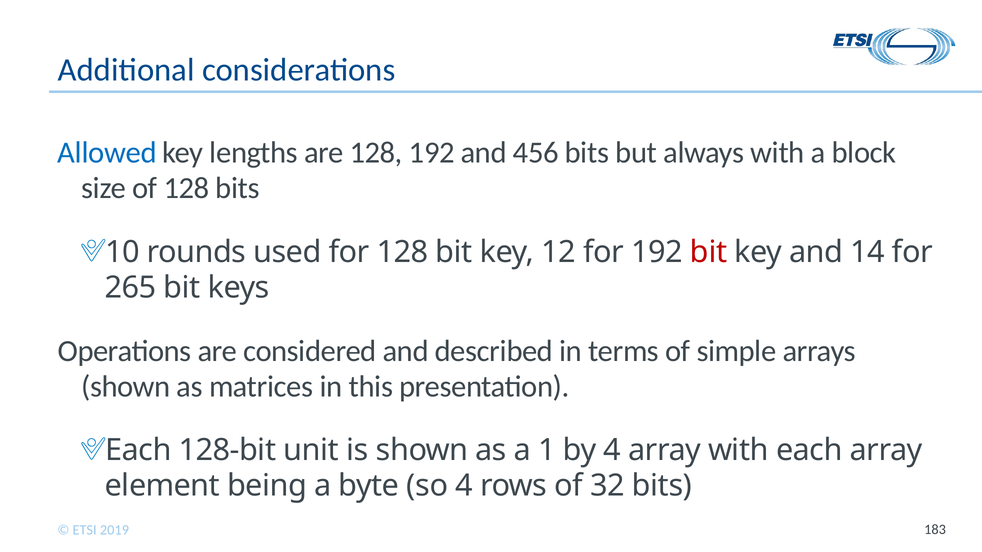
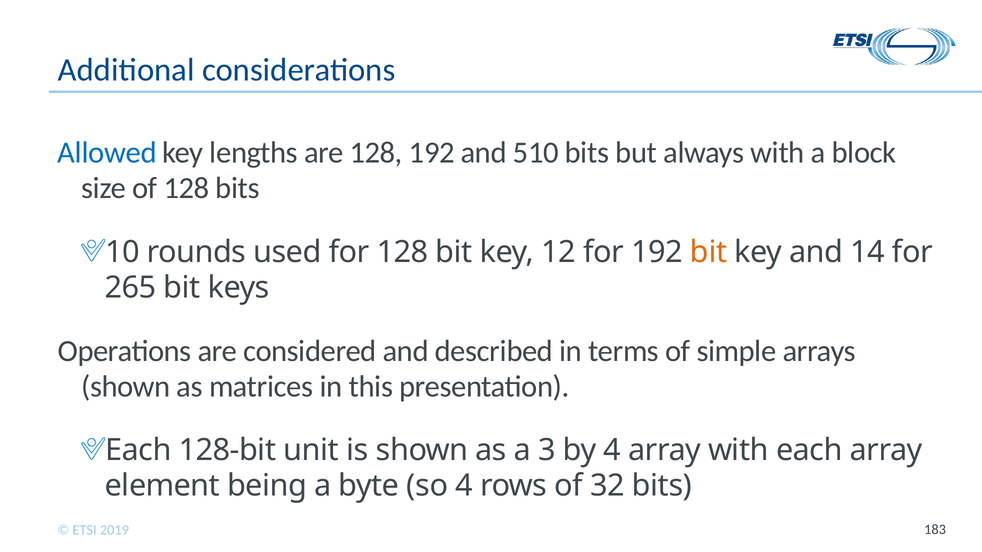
456: 456 -> 510
bit at (709, 252) colour: red -> orange
1: 1 -> 3
